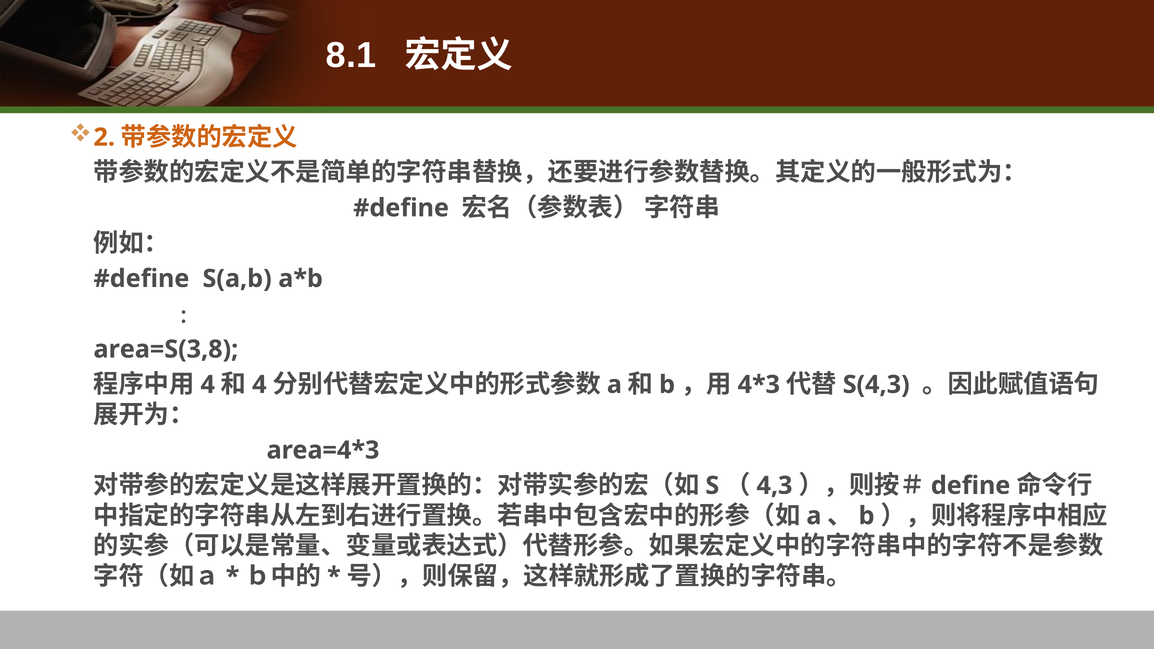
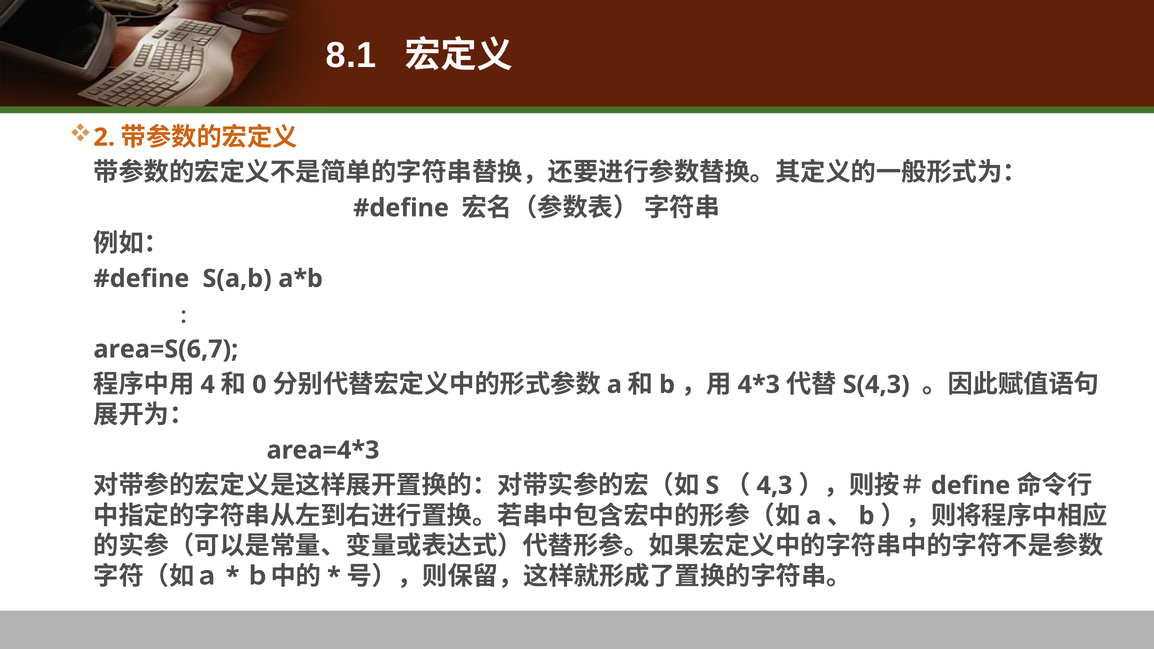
area=S(3,8: area=S(3,8 -> area=S(6,7
4 at (259, 385): 4 -> 0
